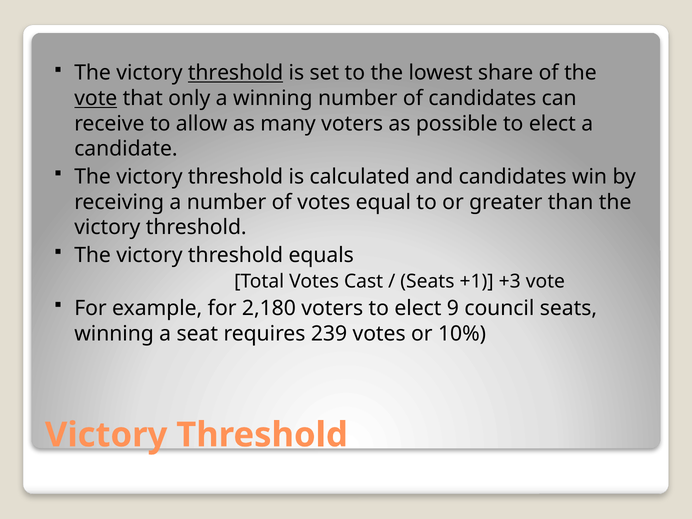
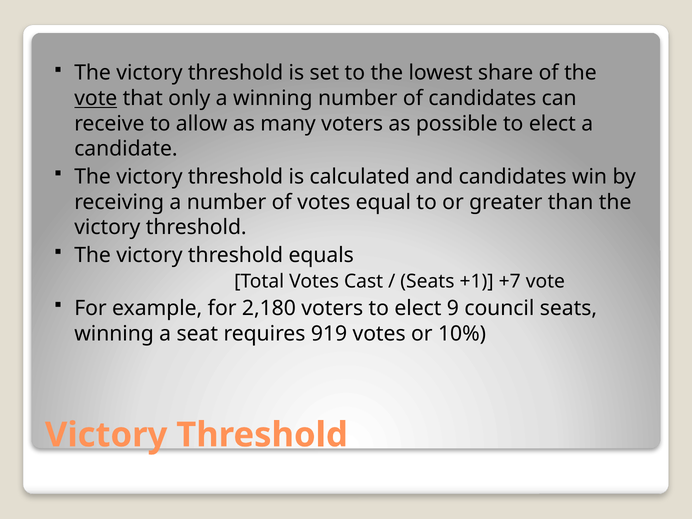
threshold at (236, 73) underline: present -> none
+3: +3 -> +7
239: 239 -> 919
